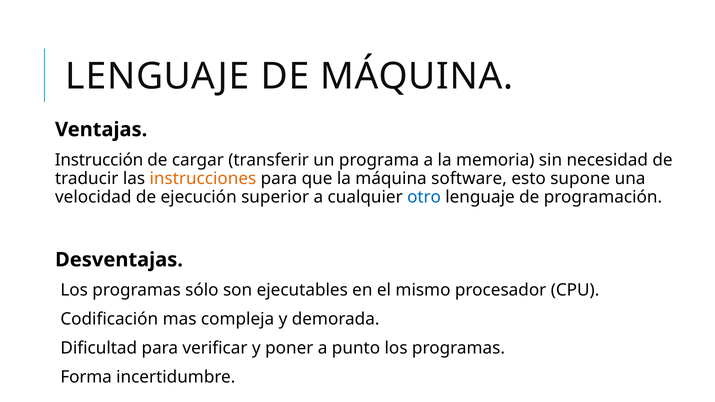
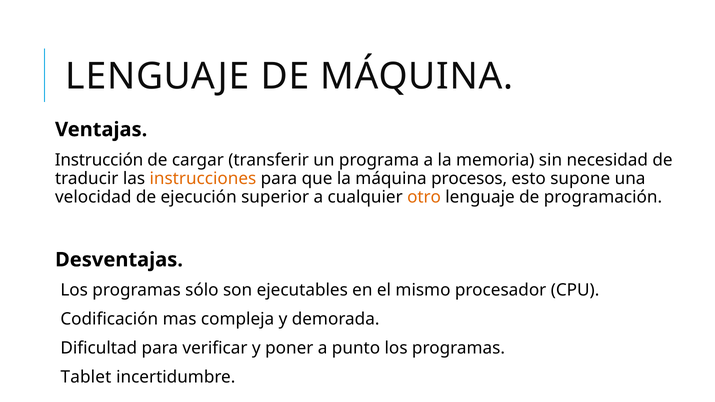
software: software -> procesos
otro colour: blue -> orange
Forma: Forma -> Tablet
